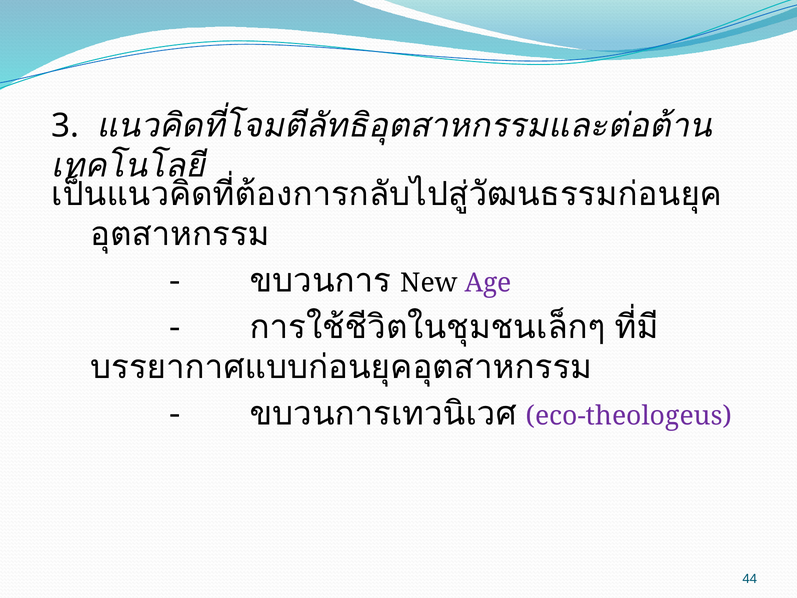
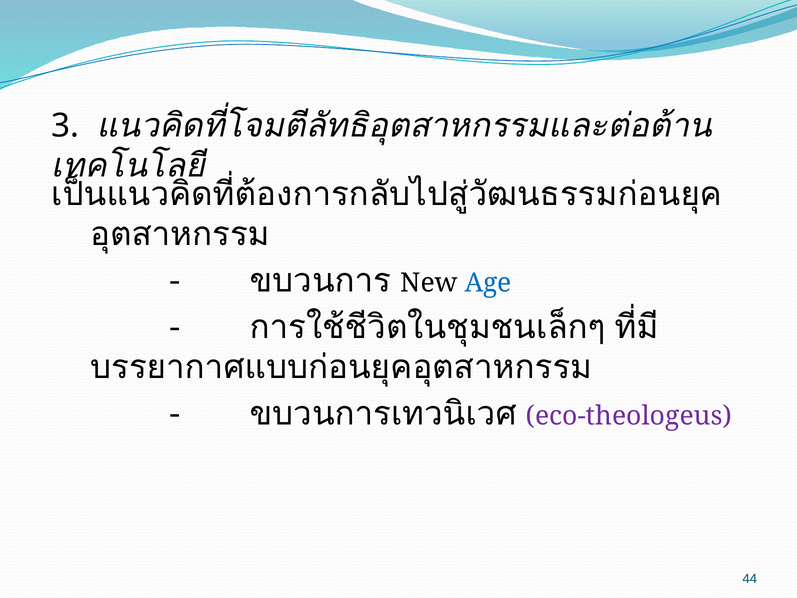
Age colour: purple -> blue
